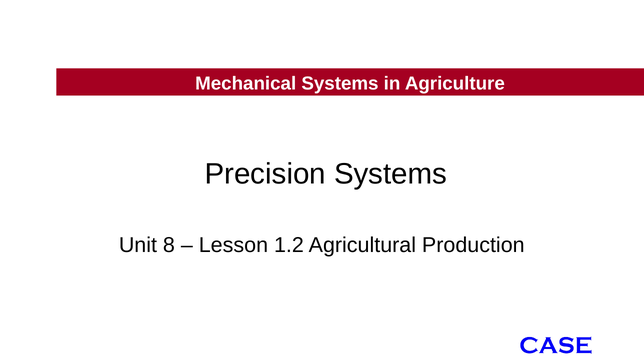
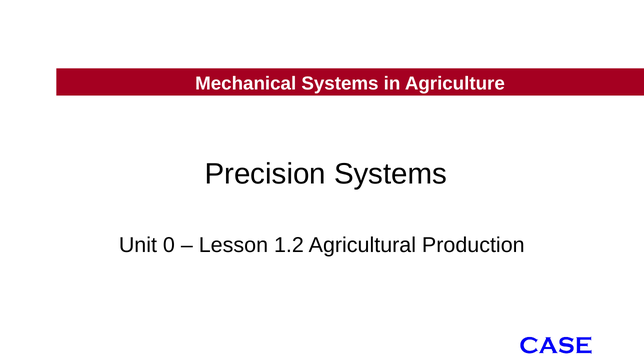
8: 8 -> 0
